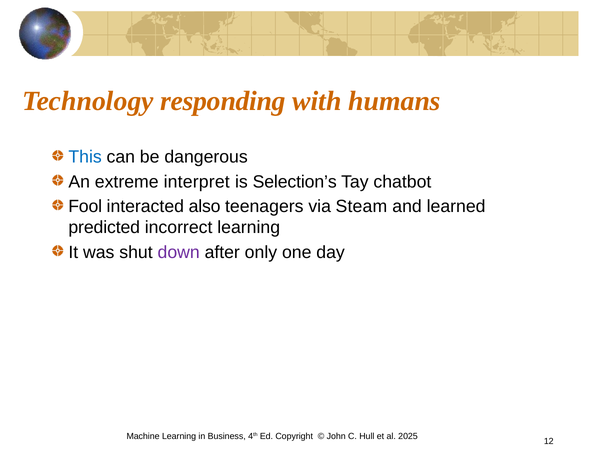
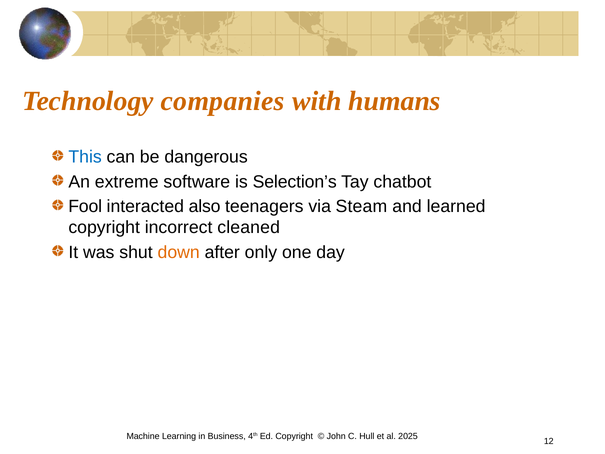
responding: responding -> companies
interpret: interpret -> software
predicted at (104, 228): predicted -> copyright
incorrect learning: learning -> cleaned
down colour: purple -> orange
